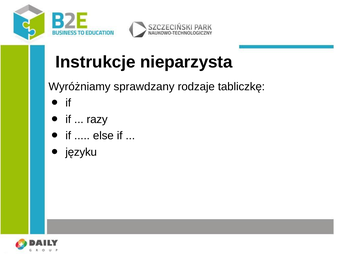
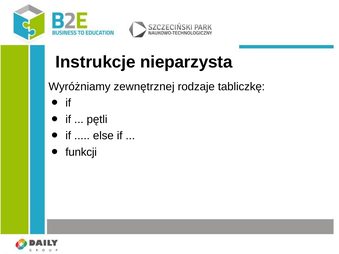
sprawdzany: sprawdzany -> zewnętrznej
razy: razy -> pętli
języku: języku -> funkcji
